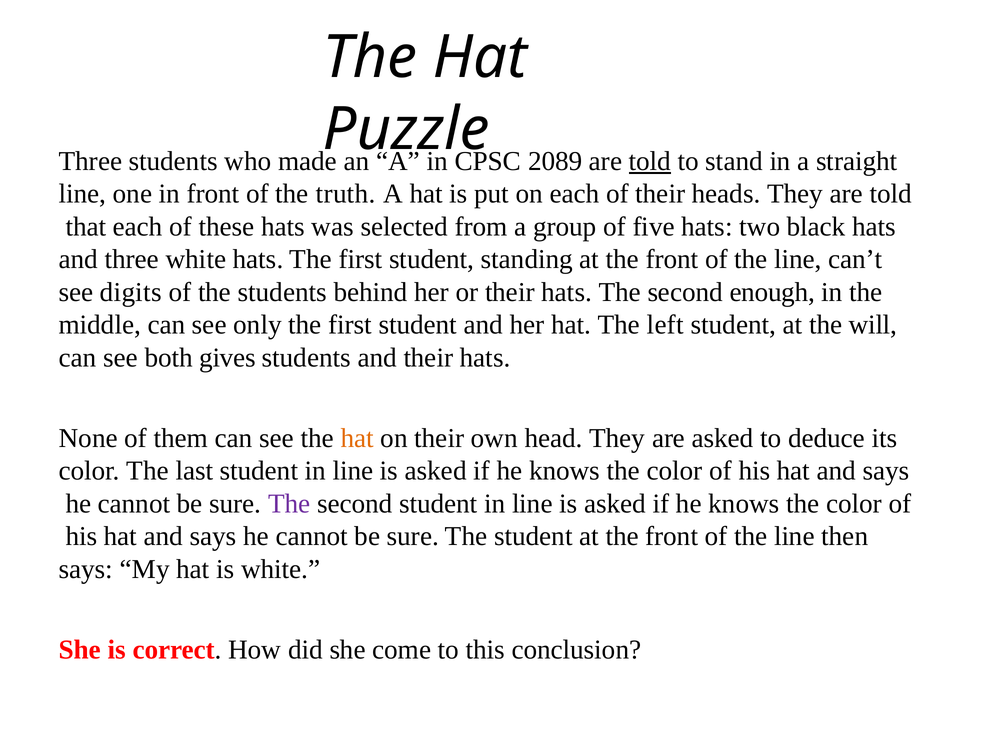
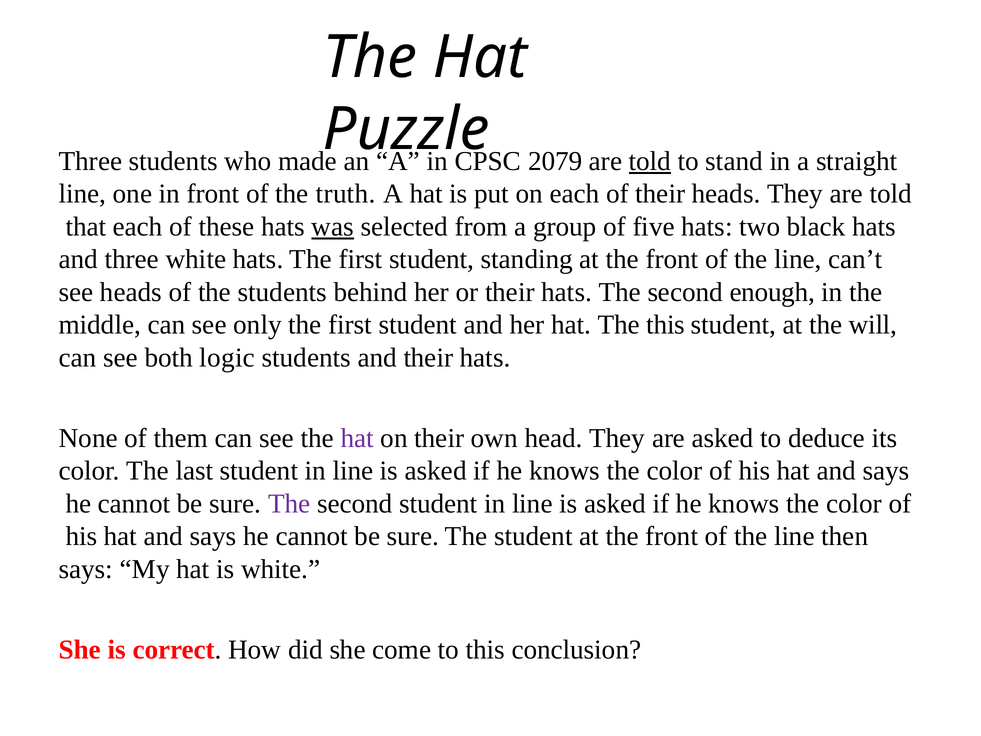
2089: 2089 -> 2079
was underline: none -> present
see digits: digits -> heads
The left: left -> this
gives: gives -> logic
hat at (357, 438) colour: orange -> purple
